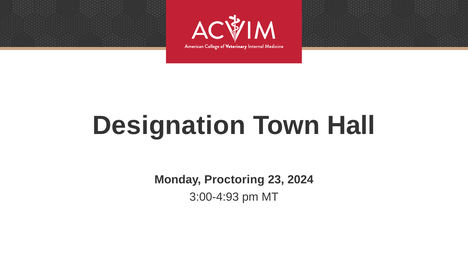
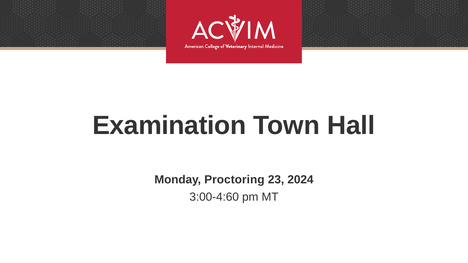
Designation: Designation -> Examination
3:00-4:93: 3:00-4:93 -> 3:00-4:60
